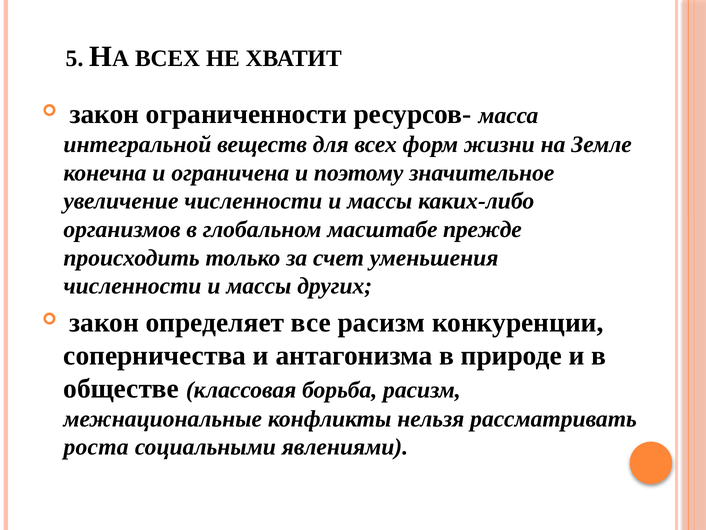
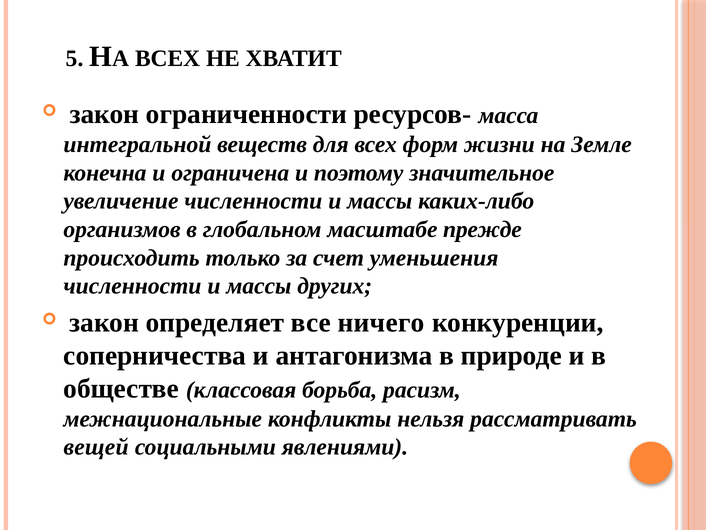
все расизм: расизм -> ничего
роста: роста -> вещей
